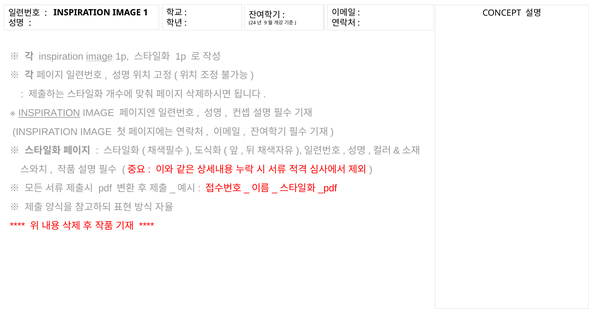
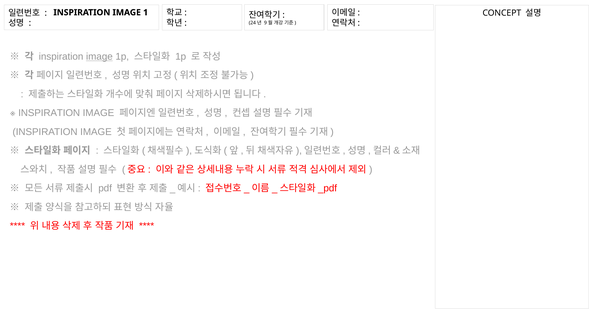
INSPIRATION at (49, 113) underline: present -> none
